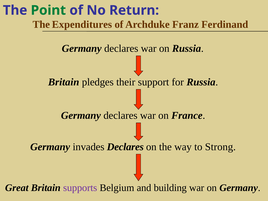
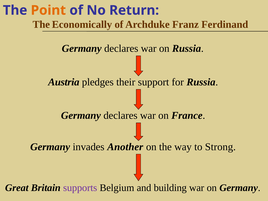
Point colour: green -> orange
Expenditures: Expenditures -> Economically
Britain at (64, 82): Britain -> Austria
invades Declares: Declares -> Another
